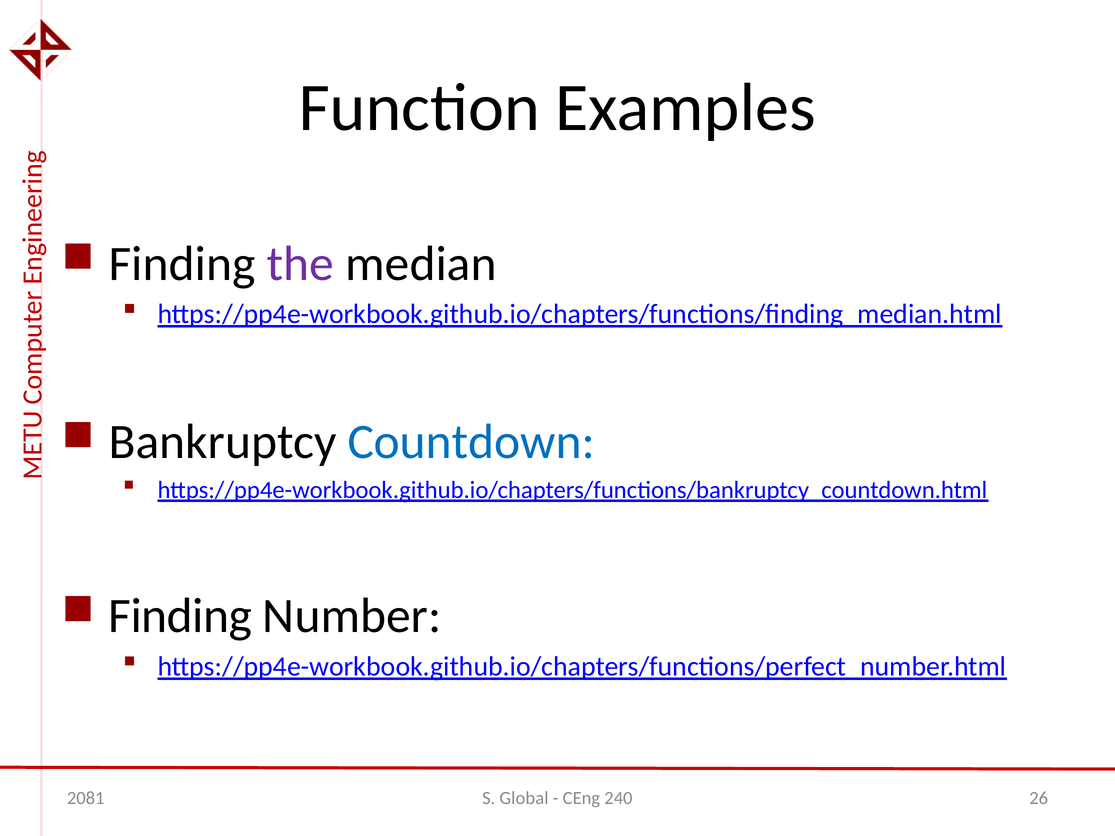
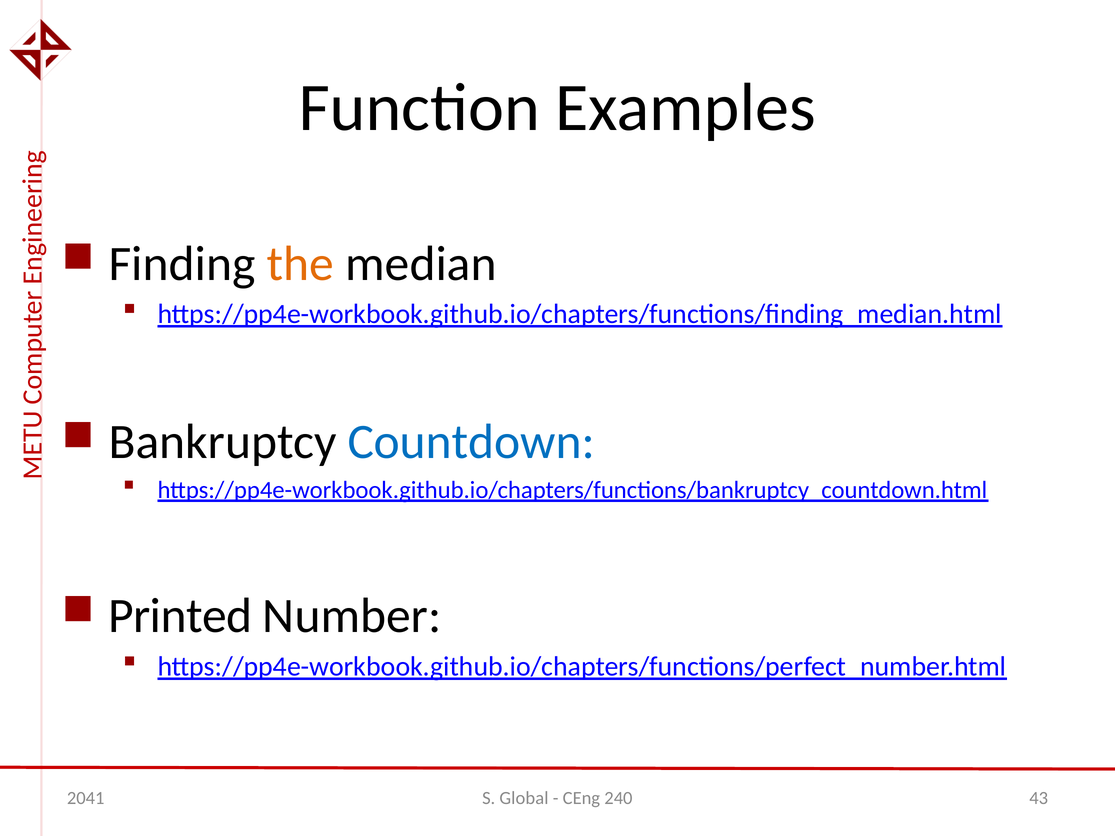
the colour: purple -> orange
Finding at (180, 616): Finding -> Printed
2081: 2081 -> 2041
26: 26 -> 43
